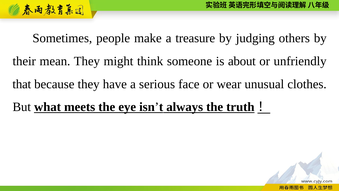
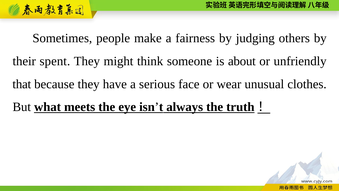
treasure: treasure -> fairness
mean: mean -> spent
